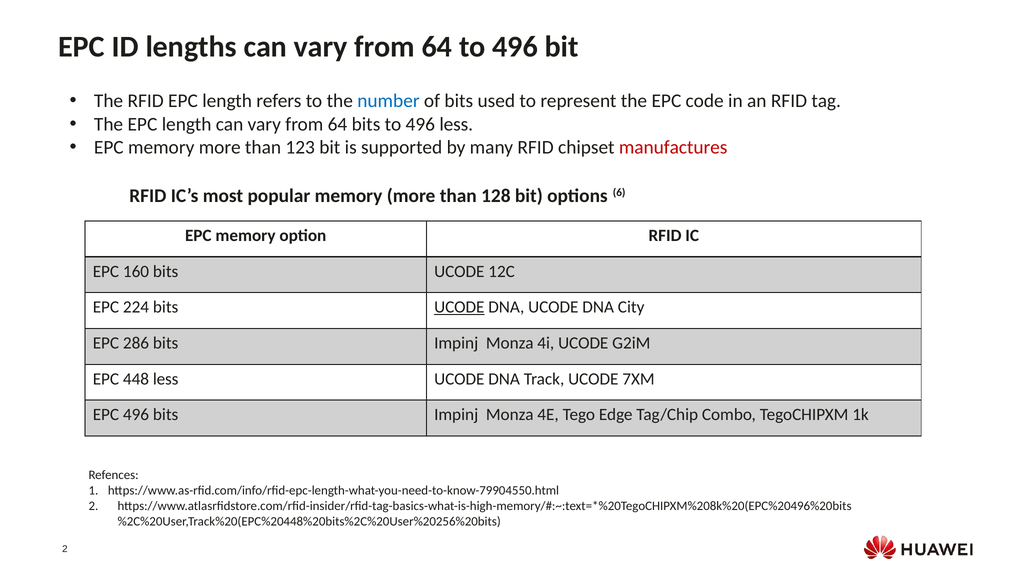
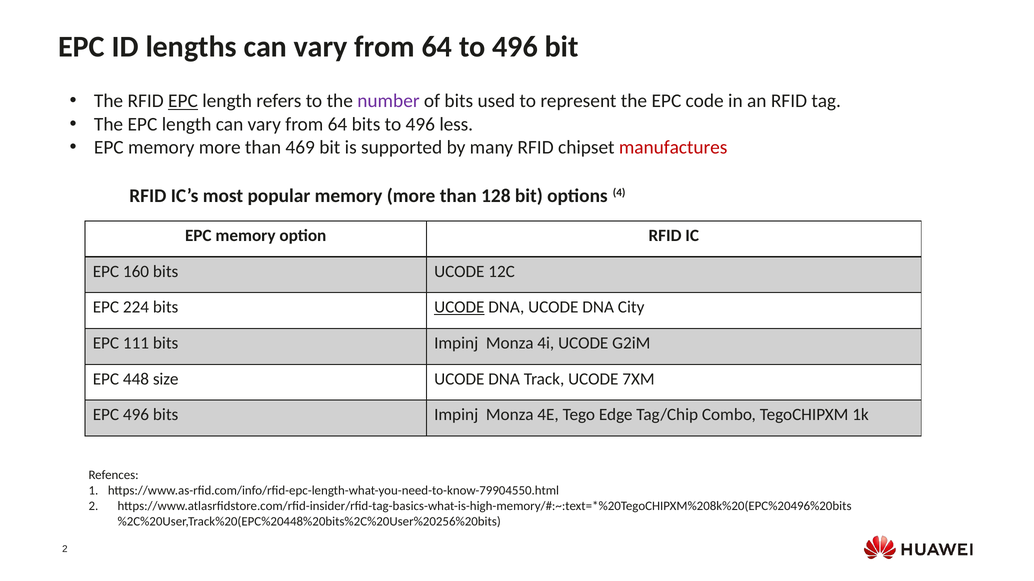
EPC at (183, 101) underline: none -> present
number colour: blue -> purple
123: 123 -> 469
6: 6 -> 4
286: 286 -> 111
448 less: less -> size
